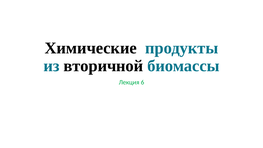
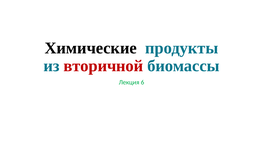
вторичной colour: black -> red
